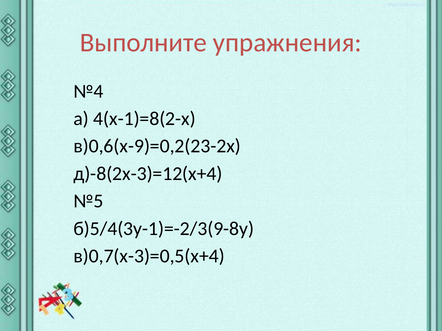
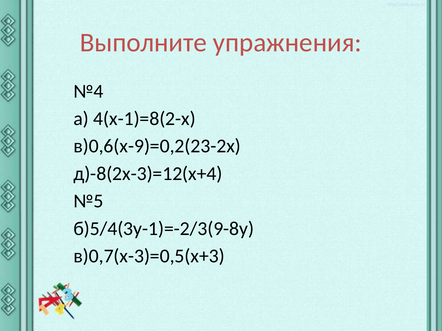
в)0,7(х-3)=0,5(х+4: в)0,7(х-3)=0,5(х+4 -> в)0,7(х-3)=0,5(х+3
